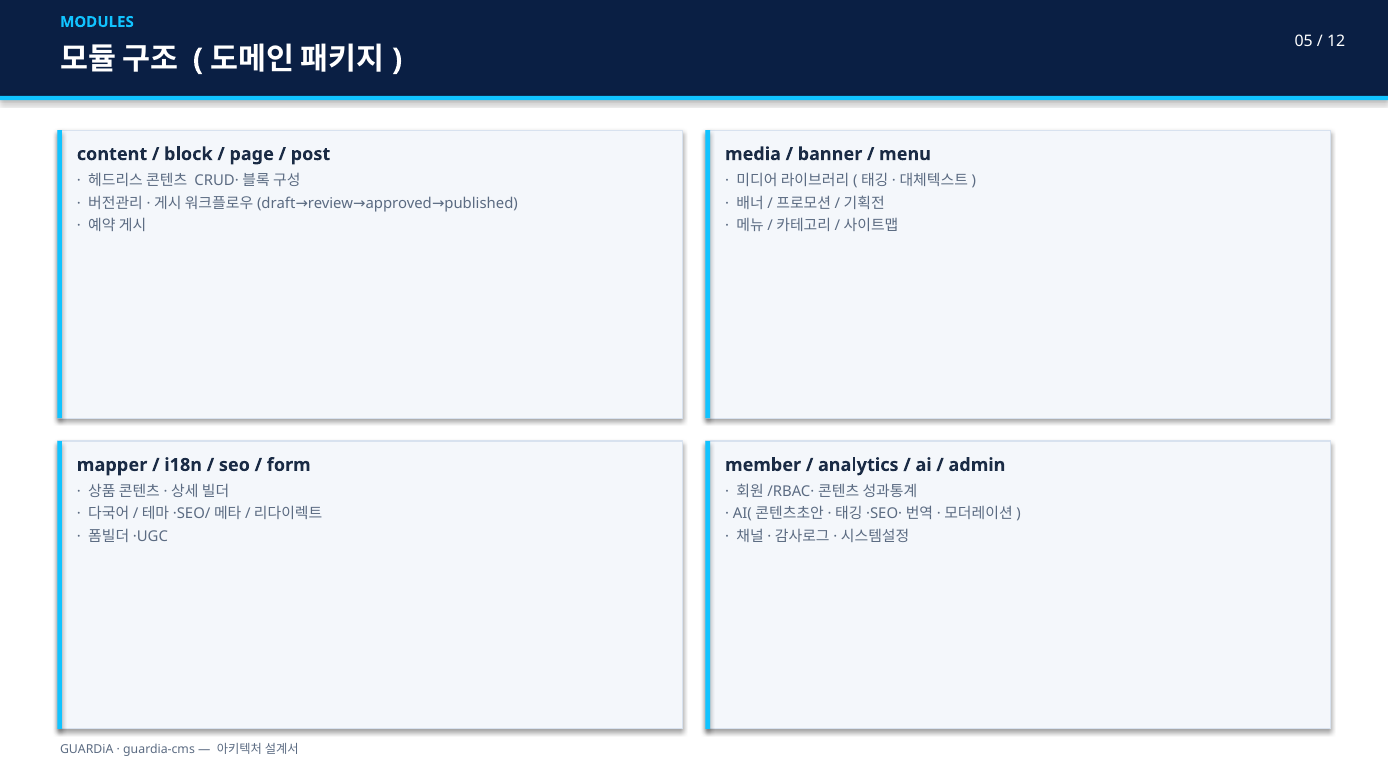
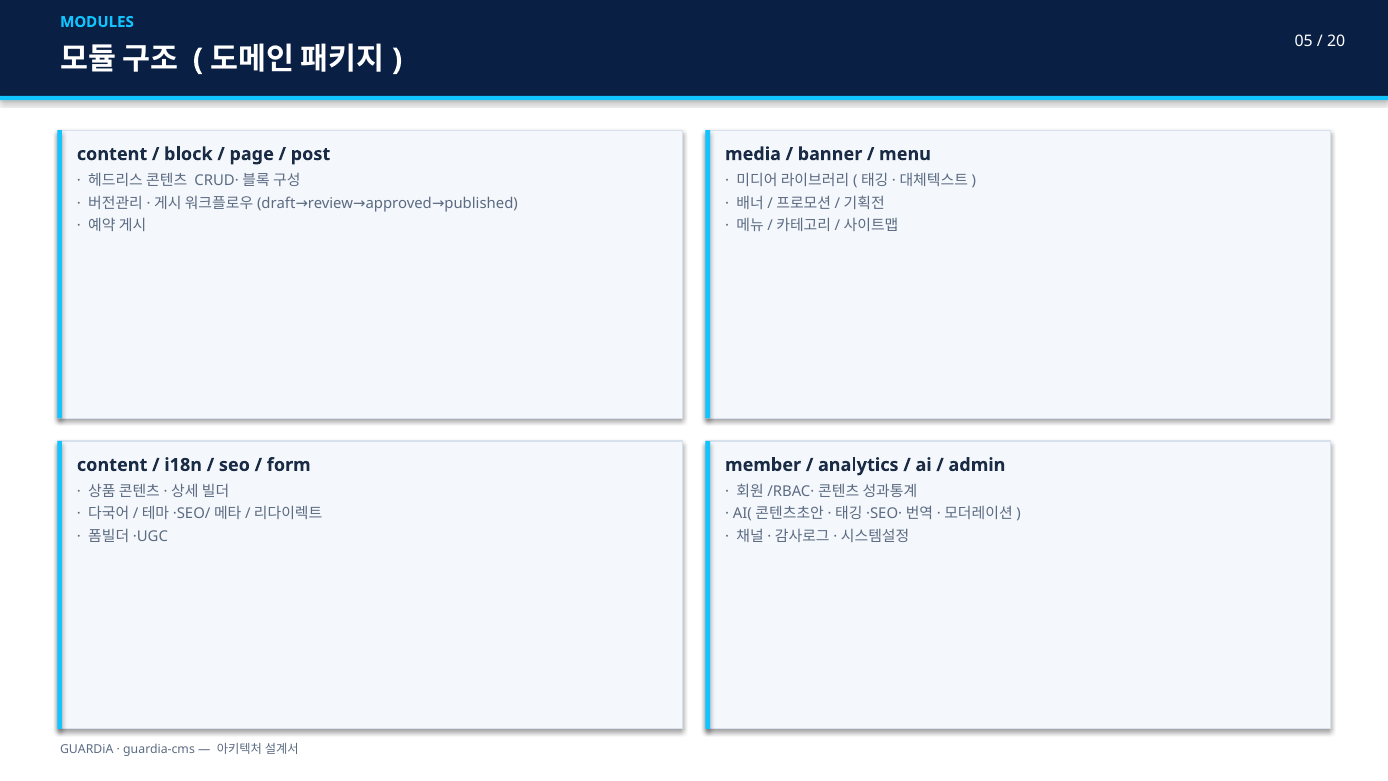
12: 12 -> 20
mapper at (112, 465): mapper -> content
